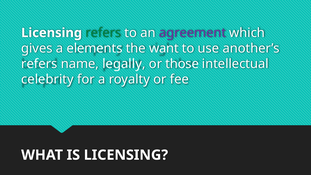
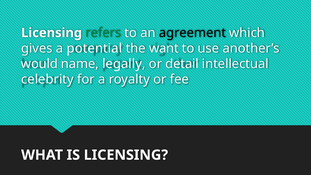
agreement colour: purple -> black
elements: elements -> potential
refers at (39, 64): refers -> would
those: those -> detail
